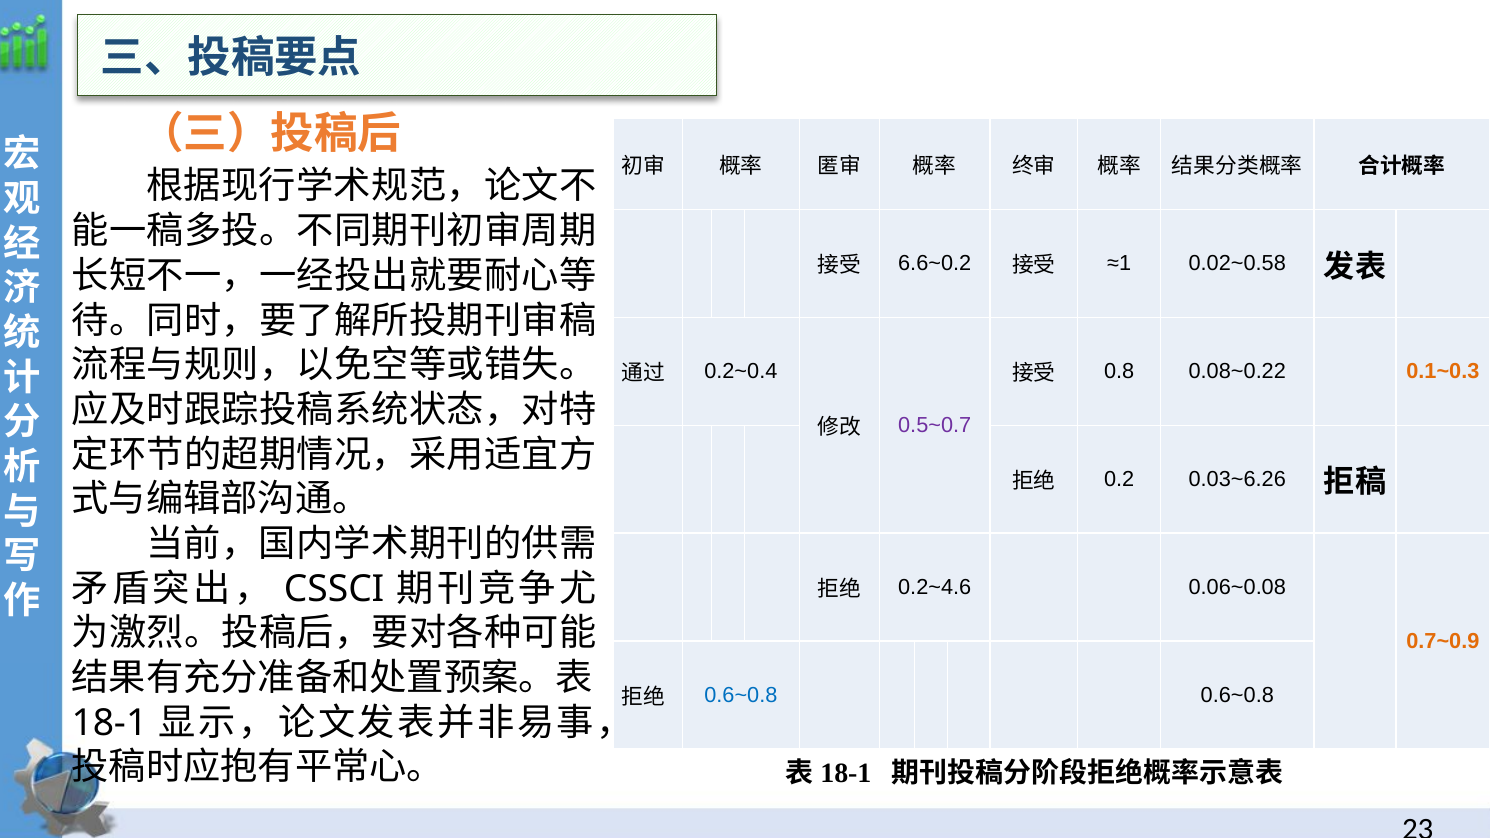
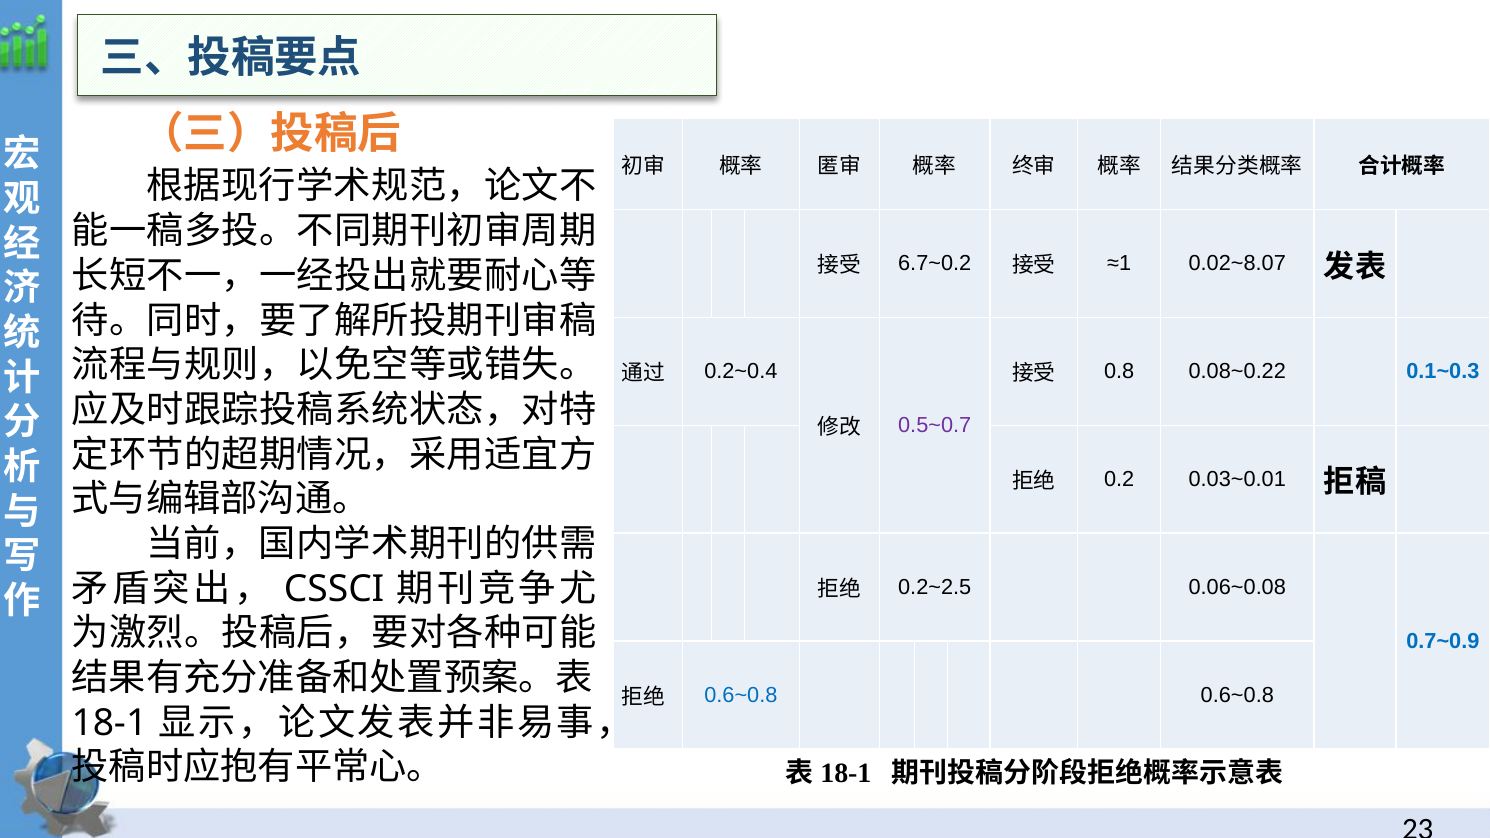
6.6~0.2: 6.6~0.2 -> 6.7~0.2
0.02~0.58: 0.02~0.58 -> 0.02~8.07
0.1~0.3 colour: orange -> blue
0.03~6.26: 0.03~6.26 -> 0.03~0.01
0.2~4.6: 0.2~4.6 -> 0.2~2.5
0.7~0.9 colour: orange -> blue
